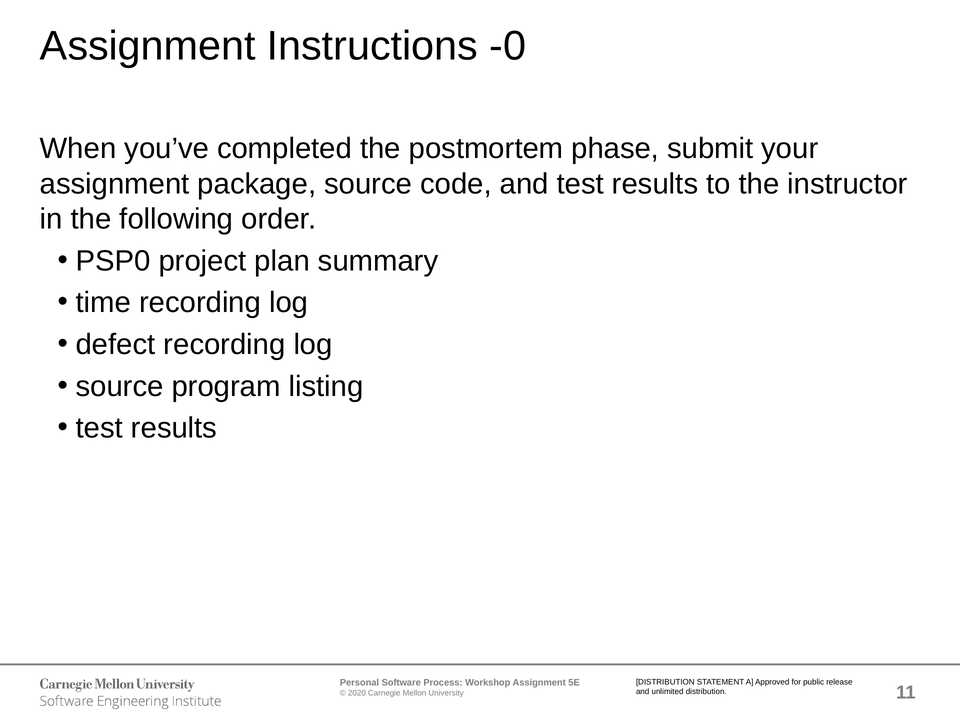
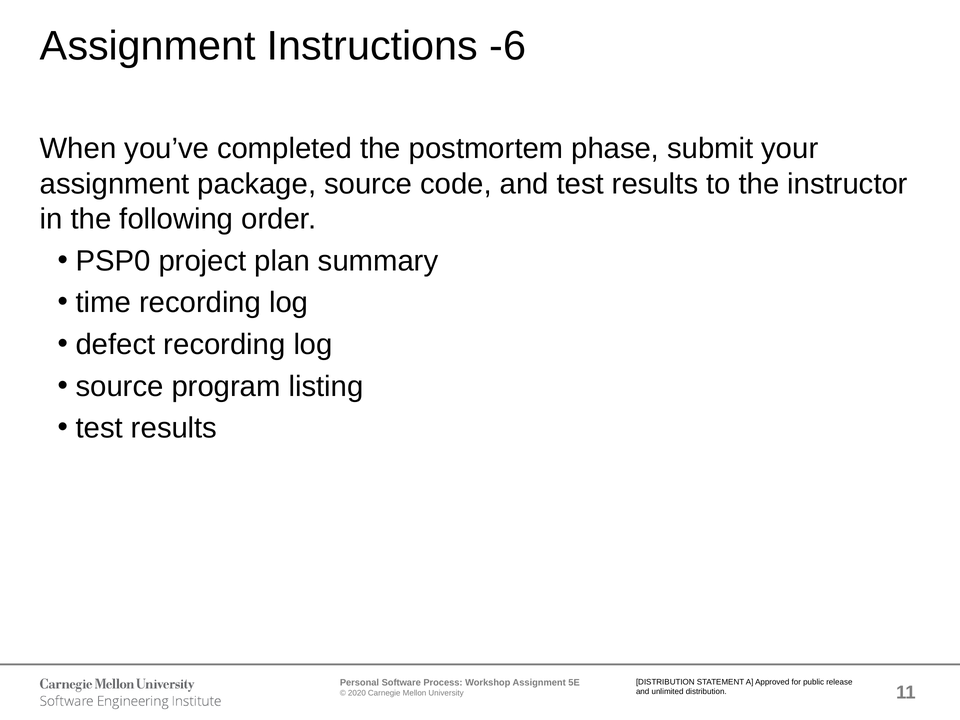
-0: -0 -> -6
